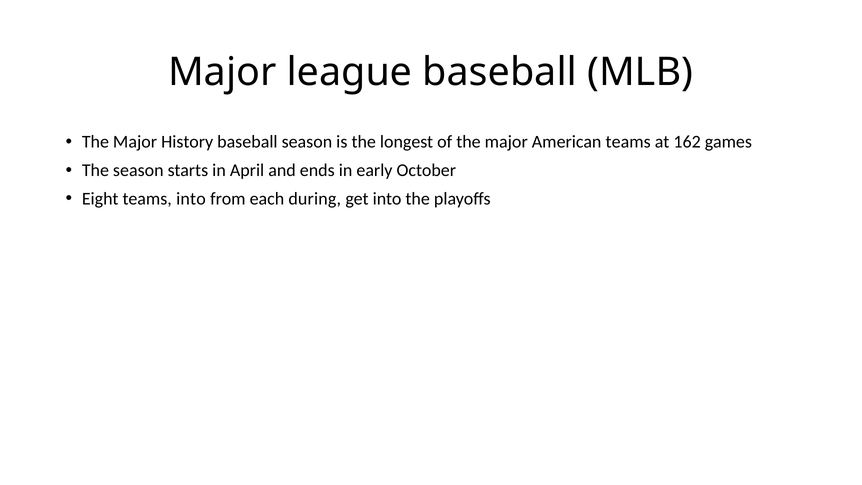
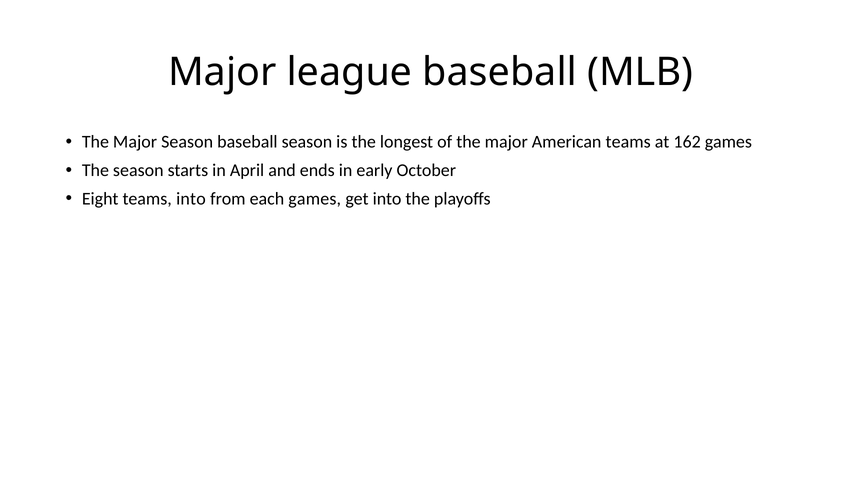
Major History: History -> Season
each during: during -> games
